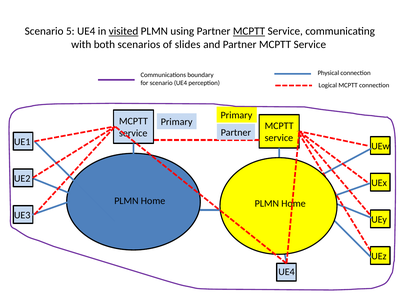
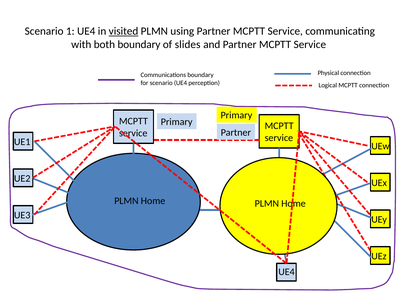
5: 5 -> 1
MCPTT at (249, 31) underline: present -> none
both scenarios: scenarios -> boundary
